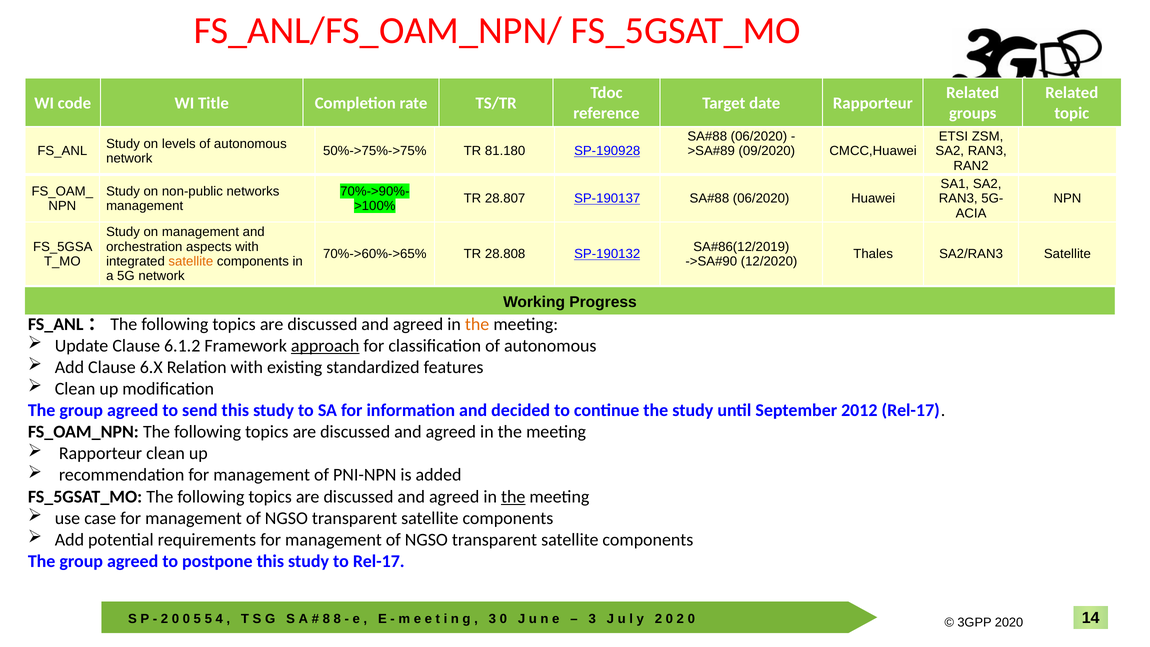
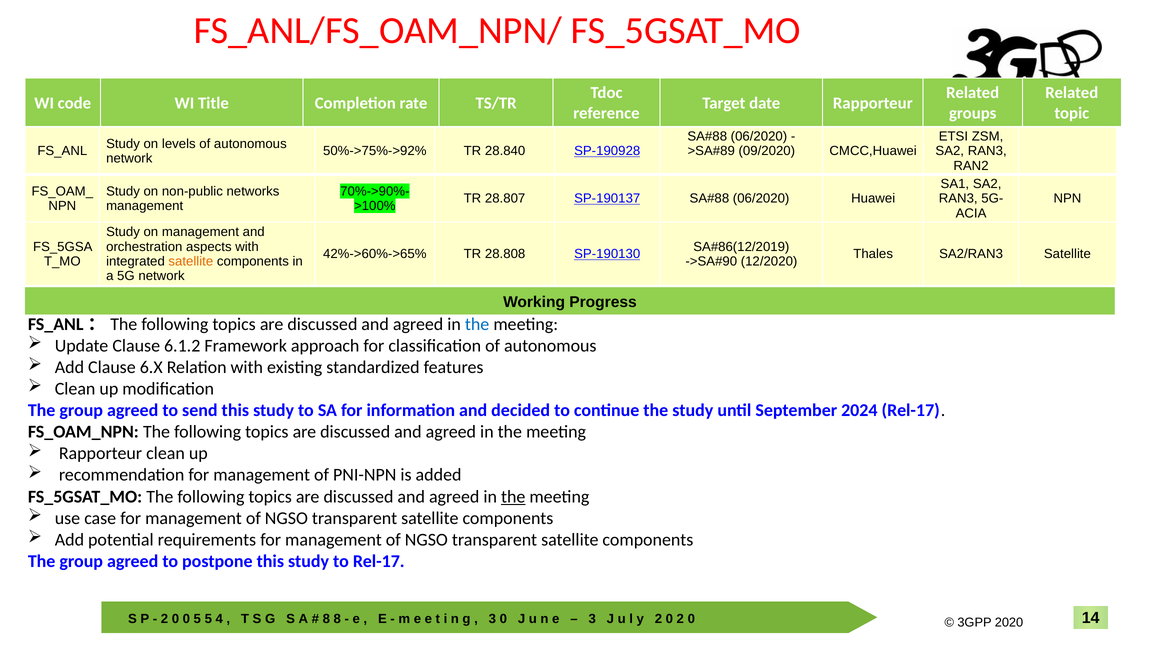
50%->75%->75%: 50%->75%->75% -> 50%->75%->92%
81.180: 81.180 -> 28.840
70%->60%->65%: 70%->60%->65% -> 42%->60%->65%
SP-190132: SP-190132 -> SP-190130
the at (477, 324) colour: orange -> blue
approach underline: present -> none
September 2012: 2012 -> 2024
